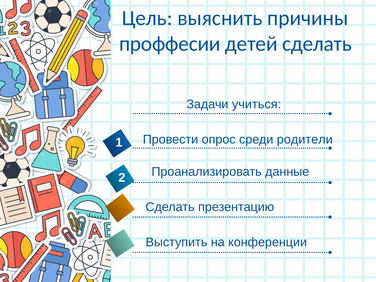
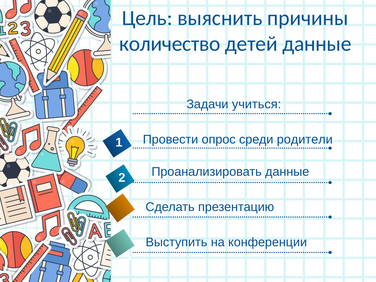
проффесии: проффесии -> количество
детей сделать: сделать -> данные
